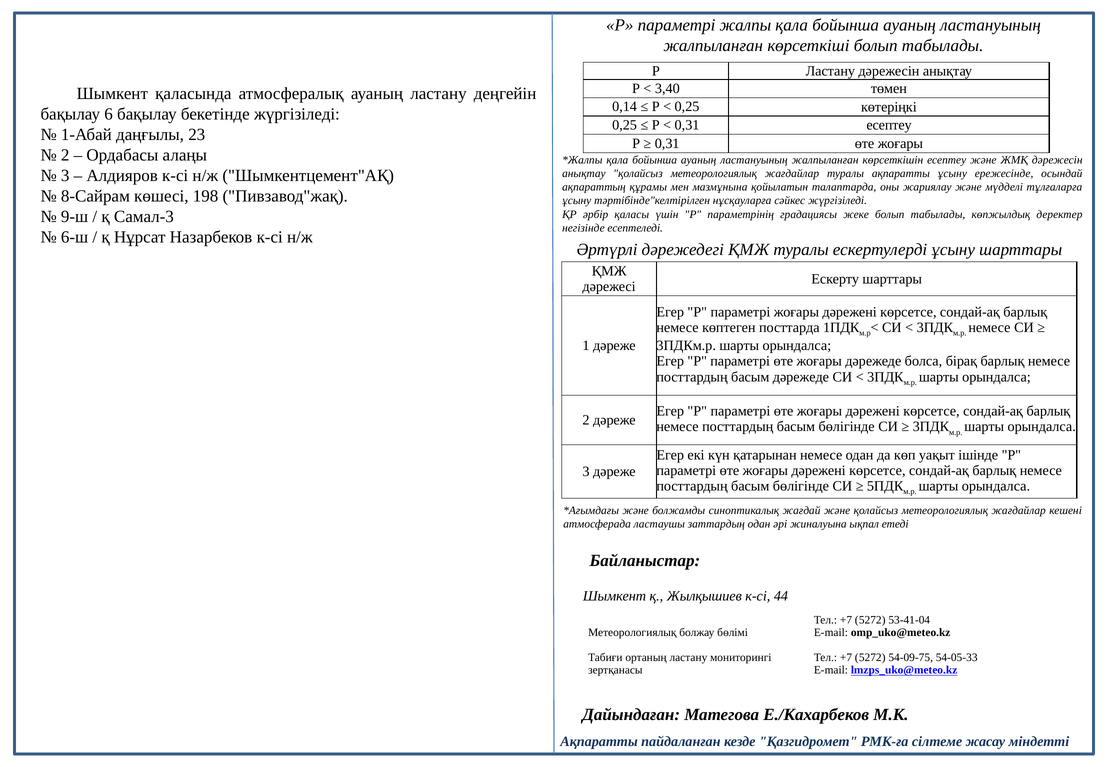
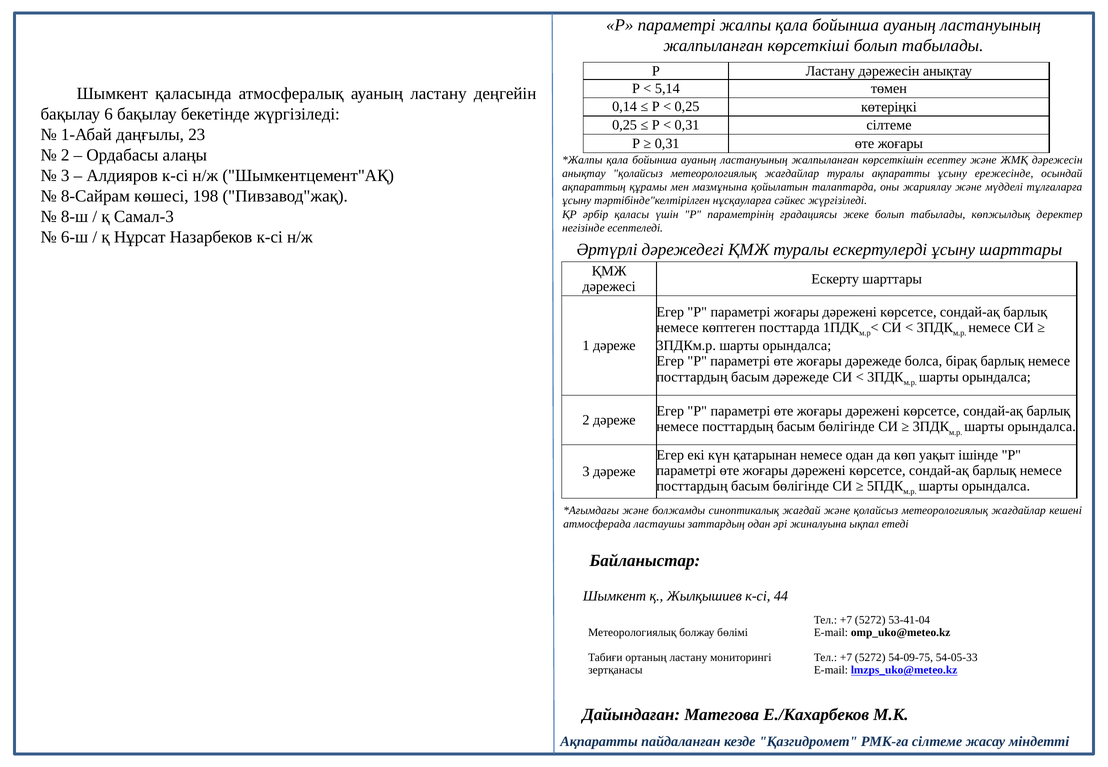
3,40: 3,40 -> 5,14
0,31 есептеу: есептеу -> сілтеме
9-ш: 9-ш -> 8-ш
